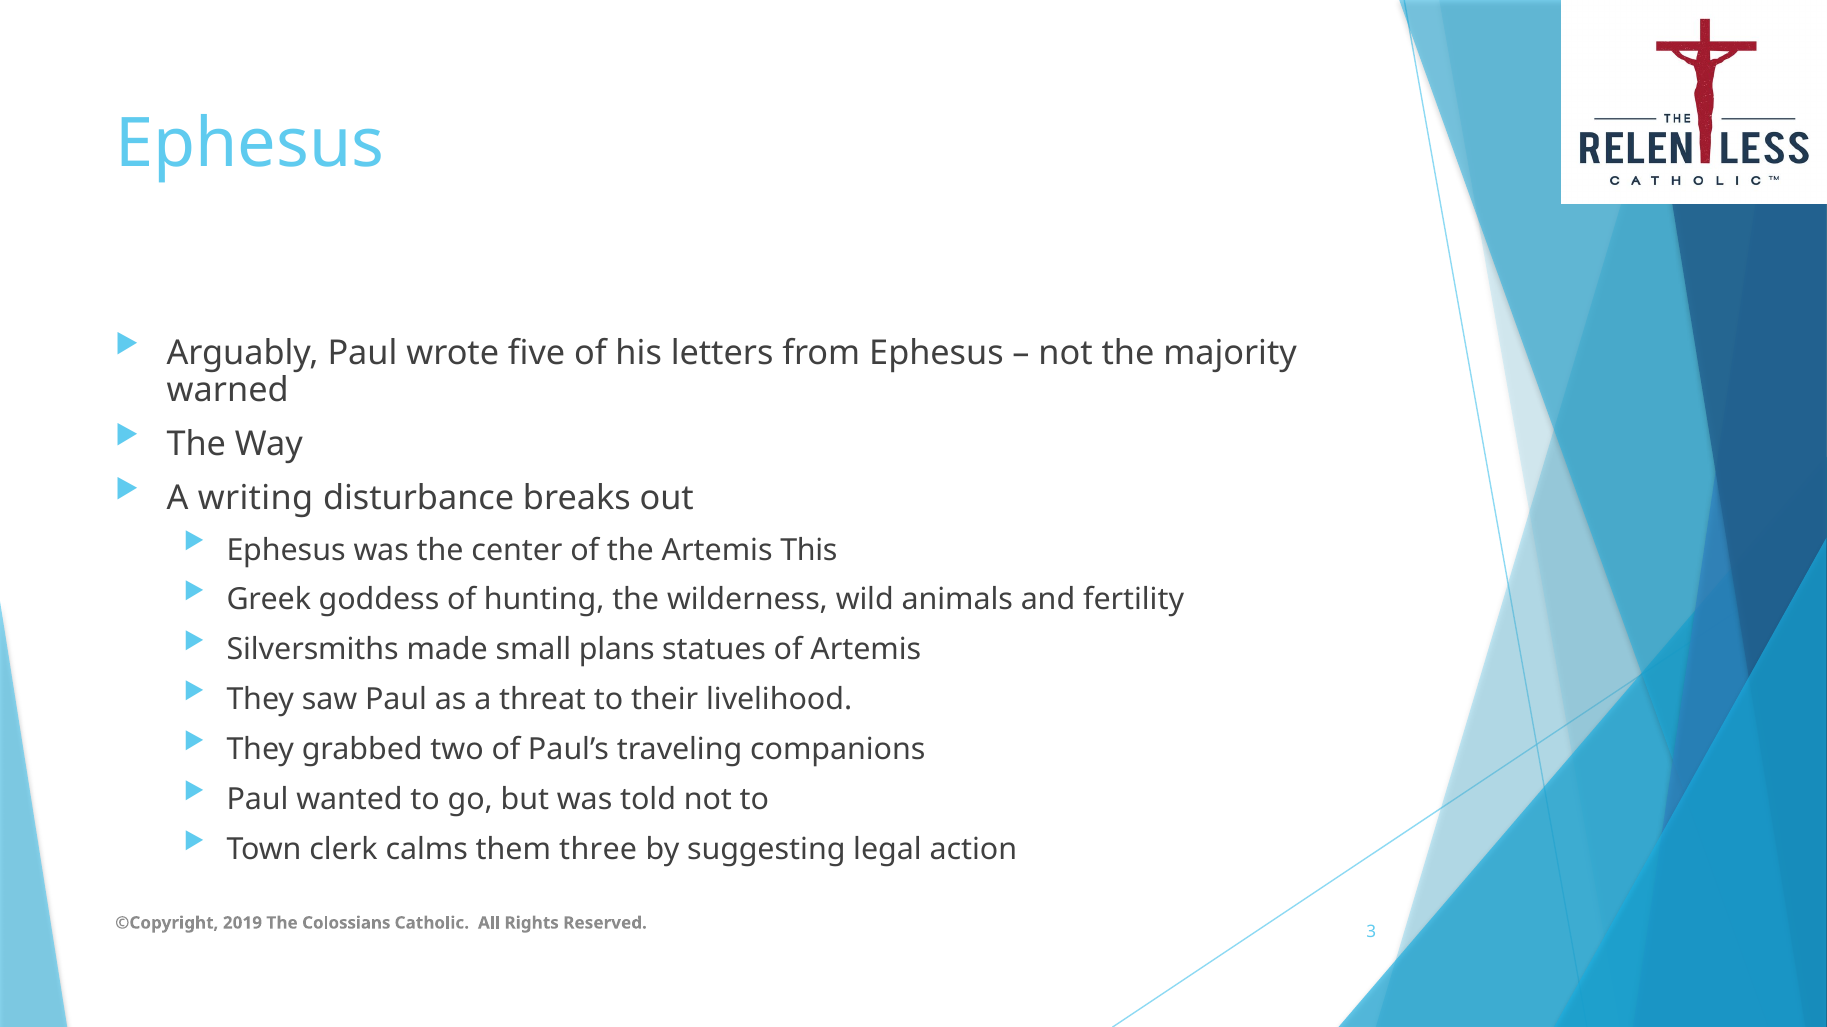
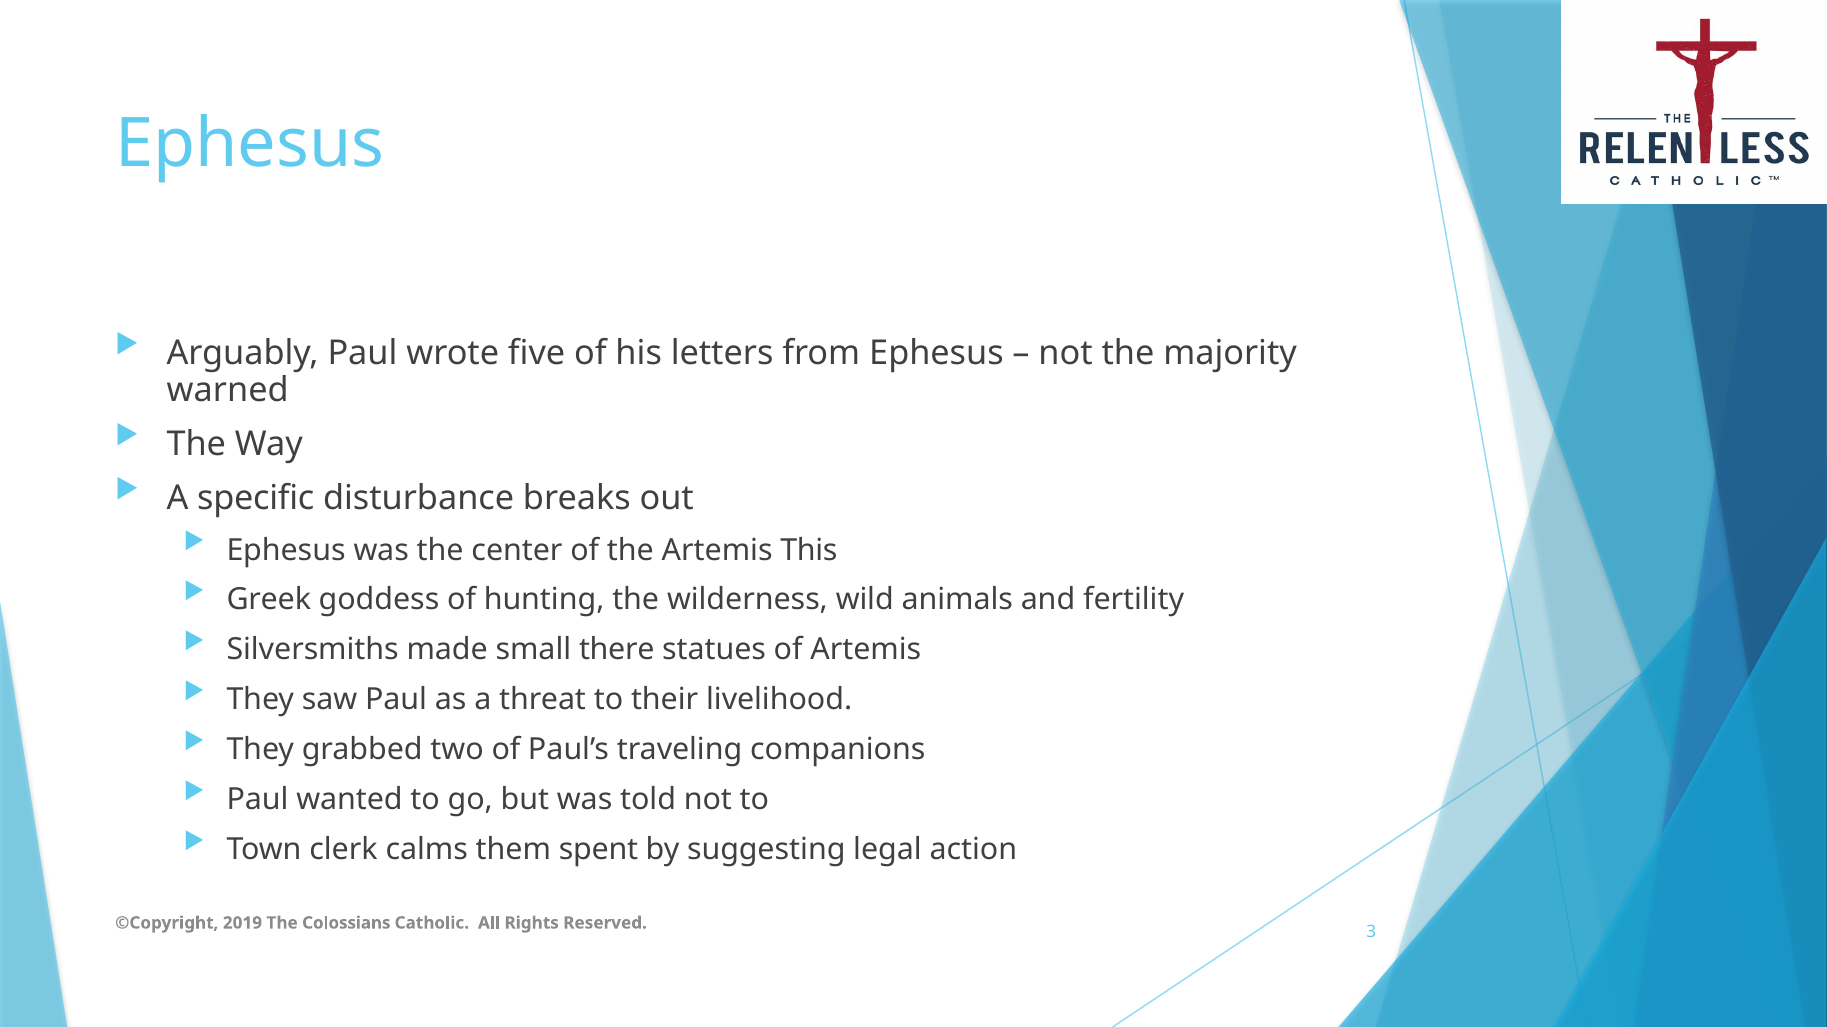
writing: writing -> specific
plans: plans -> there
three: three -> spent
